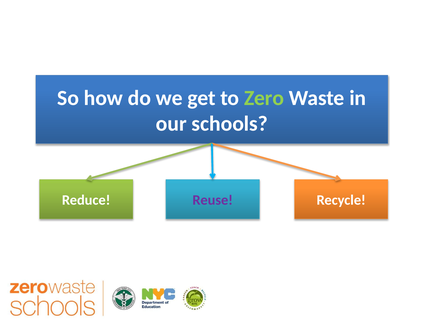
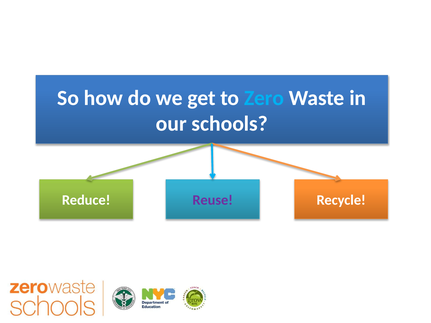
Zero colour: light green -> light blue
